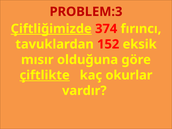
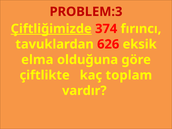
152: 152 -> 626
mısır: mısır -> elma
çiftlikte underline: present -> none
okurlar: okurlar -> toplam
